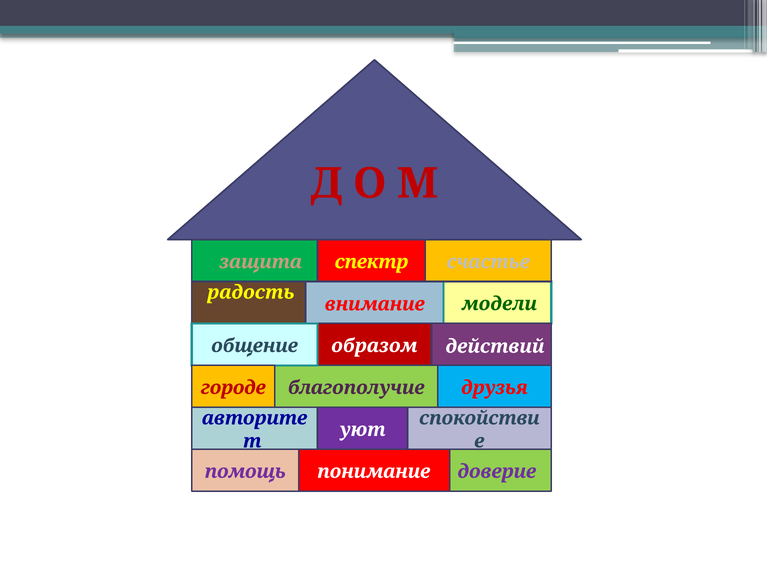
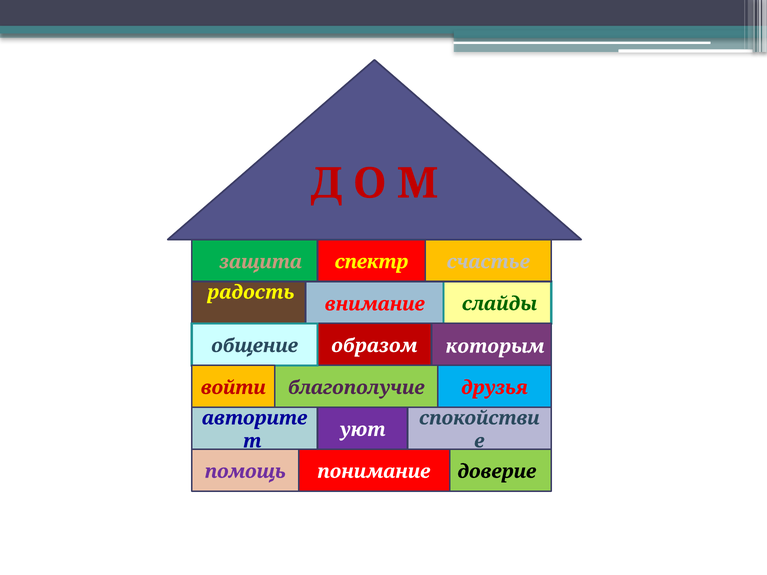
модели: модели -> слайды
действий: действий -> которым
городе: городе -> войти
доверие colour: purple -> black
